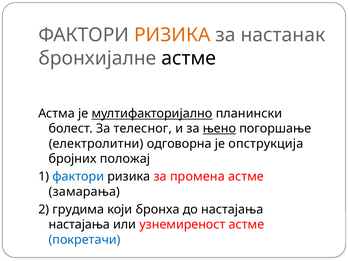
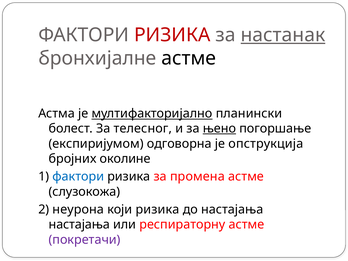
РИЗИКА at (172, 35) colour: orange -> red
настанак underline: none -> present
електролитни: електролитни -> експиријумом
положај: положај -> околине
замарања: замарања -> слузокожа
грудима: грудима -> неурона
који бронха: бронха -> ризика
узнемиреност: узнемиреност -> респираторну
покретачи colour: blue -> purple
